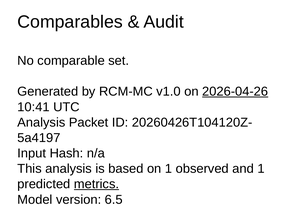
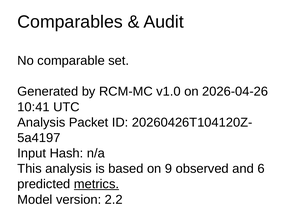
2026-04-26 underline: present -> none
on 1: 1 -> 9
and 1: 1 -> 6
6.5: 6.5 -> 2.2
